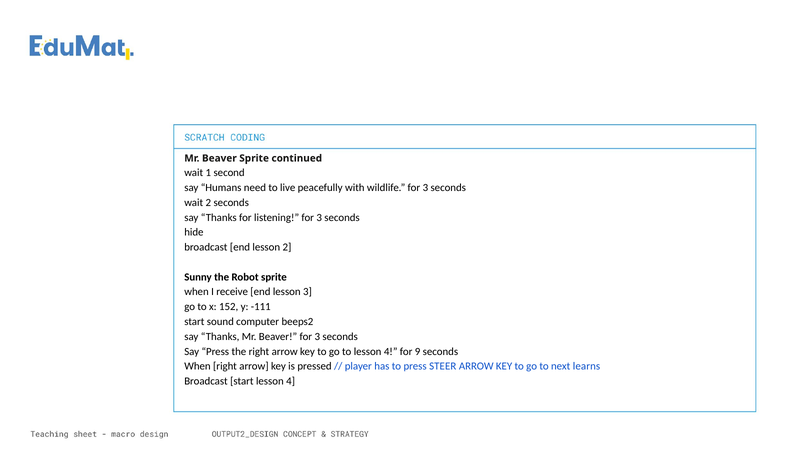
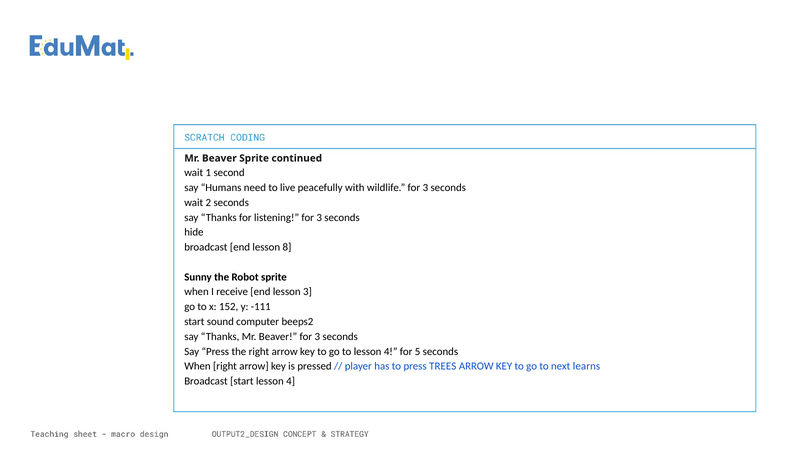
lesson 2: 2 -> 8
9: 9 -> 5
STEER: STEER -> TREES
